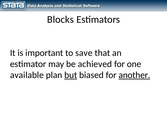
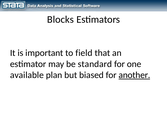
save: save -> field
achieved: achieved -> standard
but underline: present -> none
